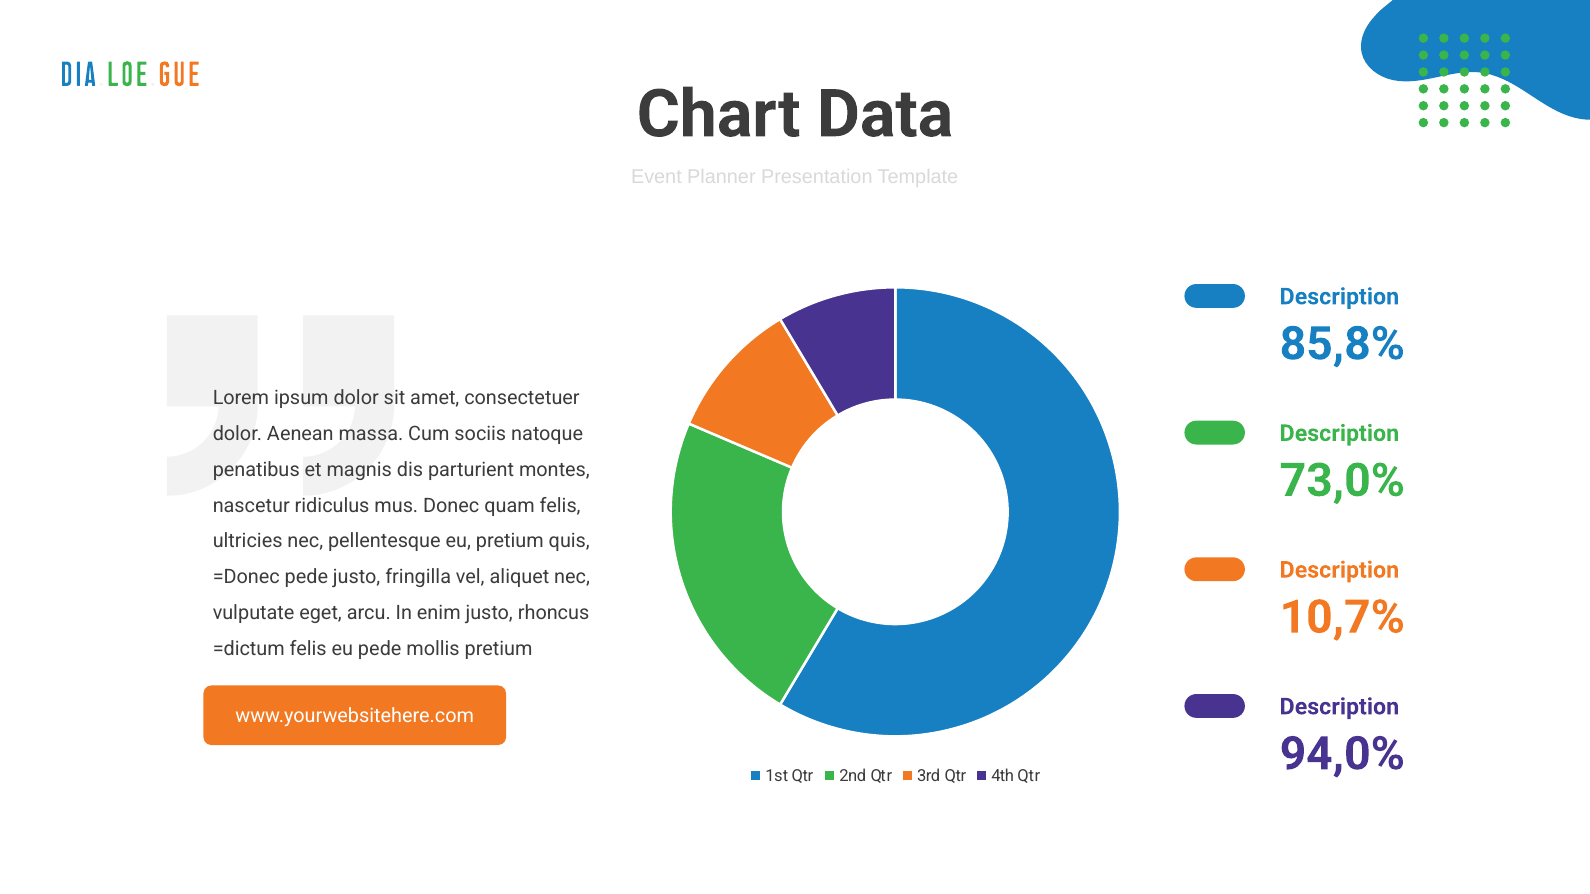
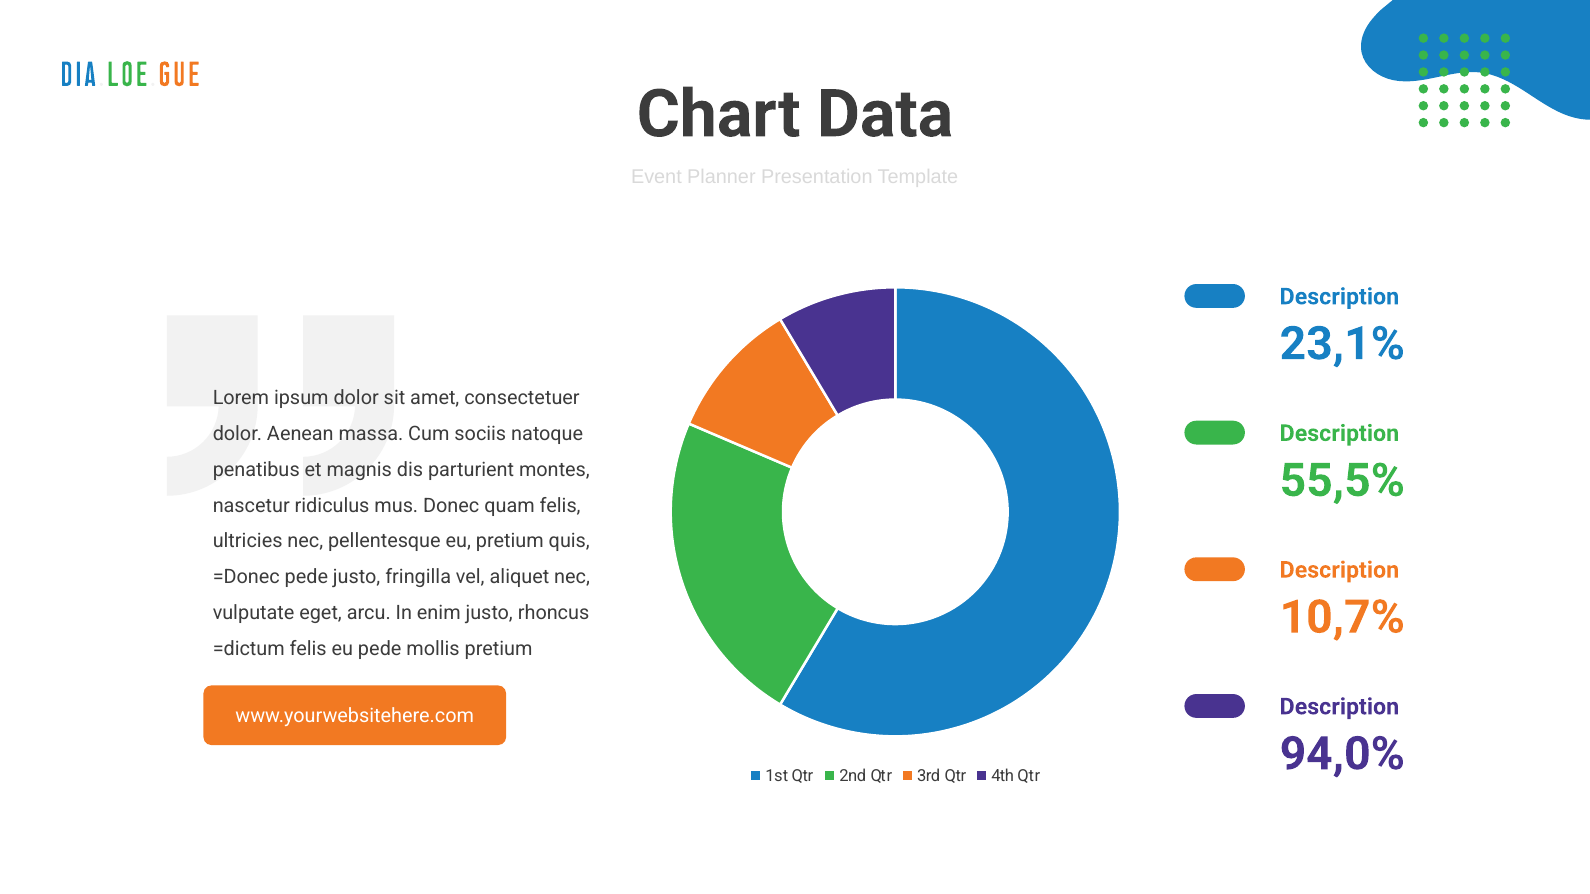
85,8%: 85,8% -> 23,1%
73,0%: 73,0% -> 55,5%
